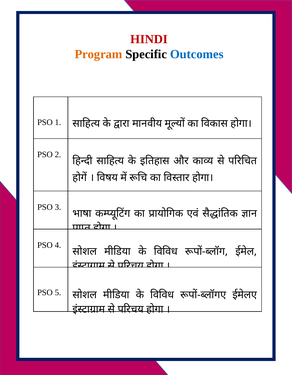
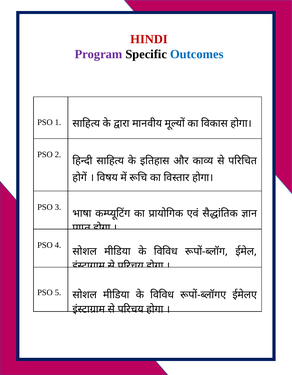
Program colour: orange -> purple
